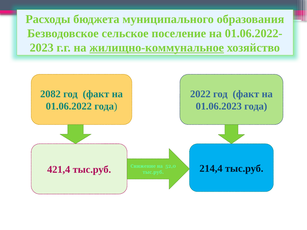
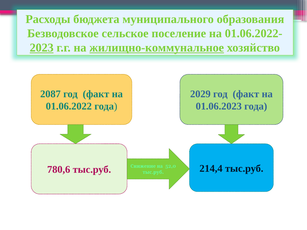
2023 underline: none -> present
2082: 2082 -> 2087
2022: 2022 -> 2029
421,4: 421,4 -> 780,6
